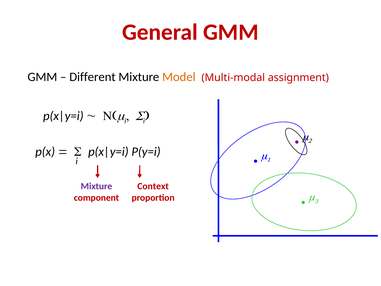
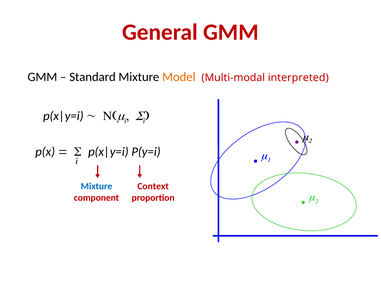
Different: Different -> Standard
assignment: assignment -> interpreted
Mixture at (96, 186) colour: purple -> blue
